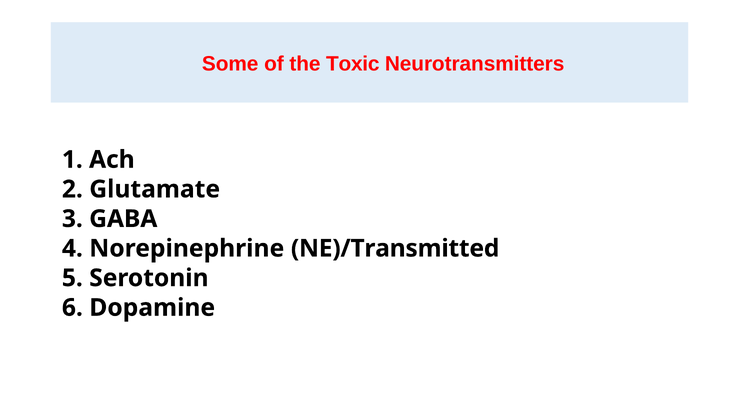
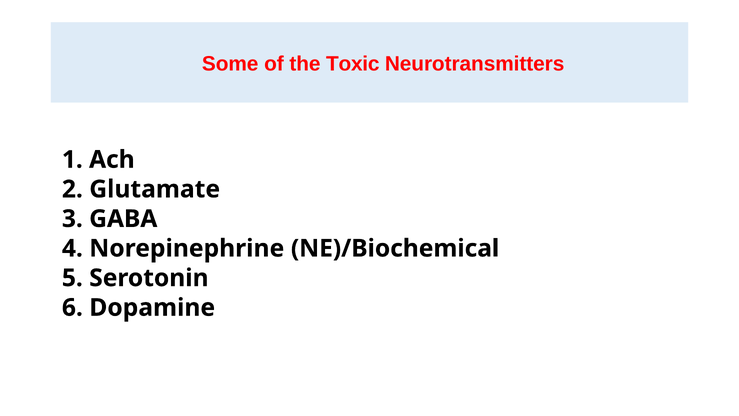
NE)/Transmitted: NE)/Transmitted -> NE)/Biochemical
